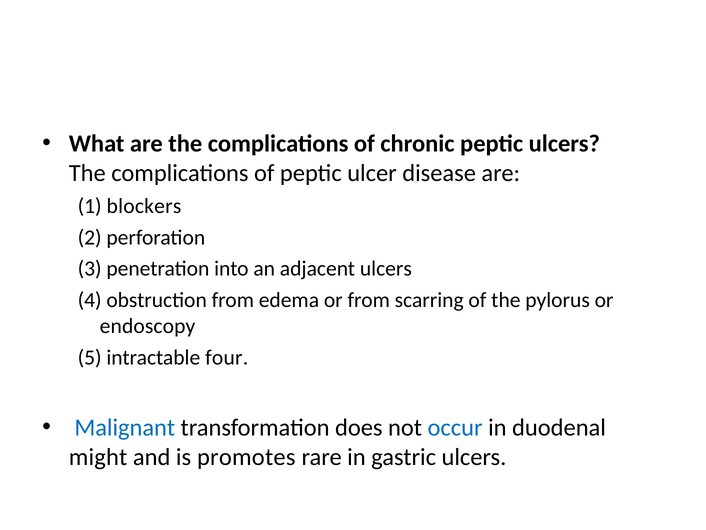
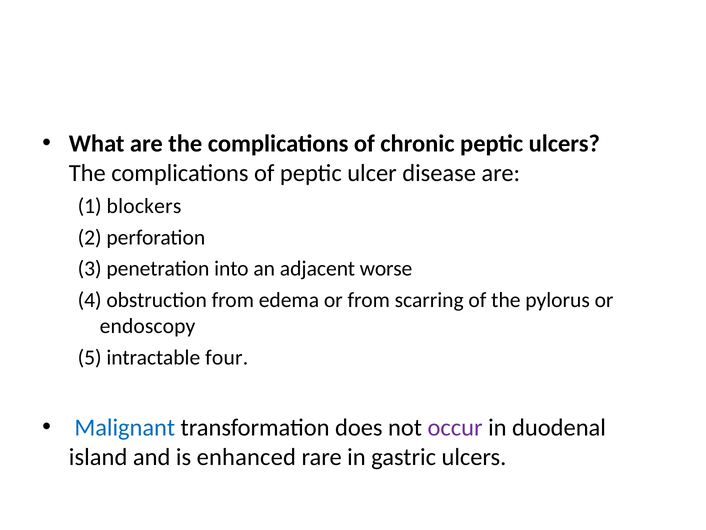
adjacent ulcers: ulcers -> worse
occur colour: blue -> purple
might: might -> island
promotes: promotes -> enhanced
